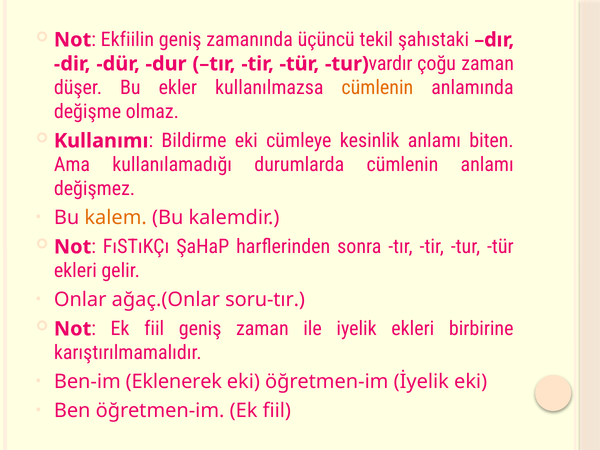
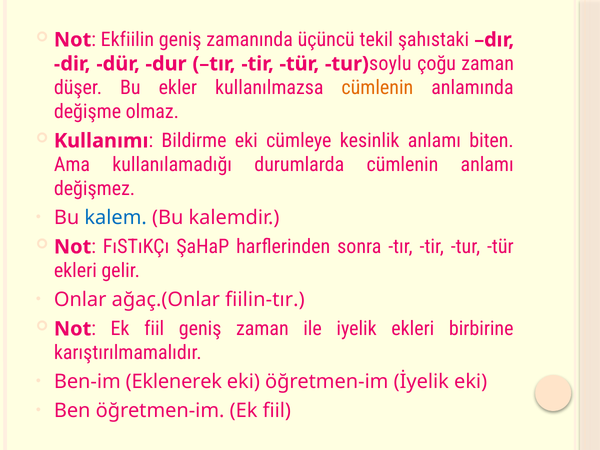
vardır: vardır -> soylu
kalem colour: orange -> blue
soru-tır: soru-tır -> fiilin-tır
